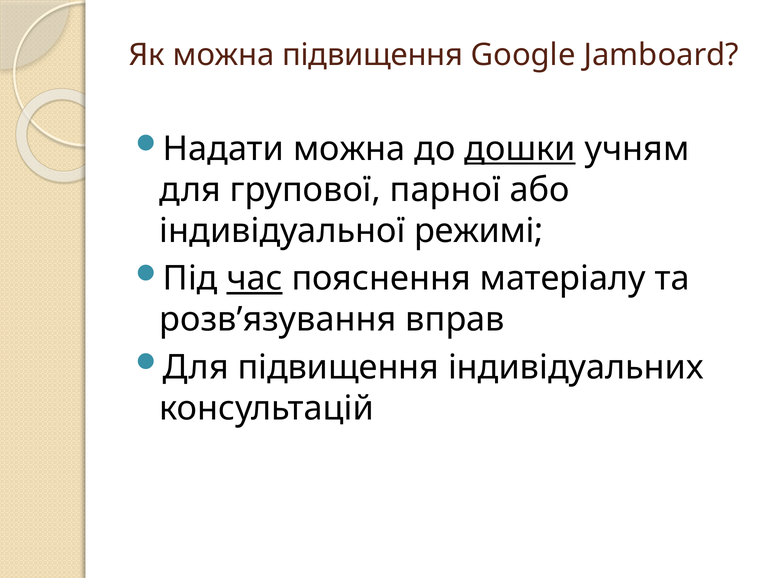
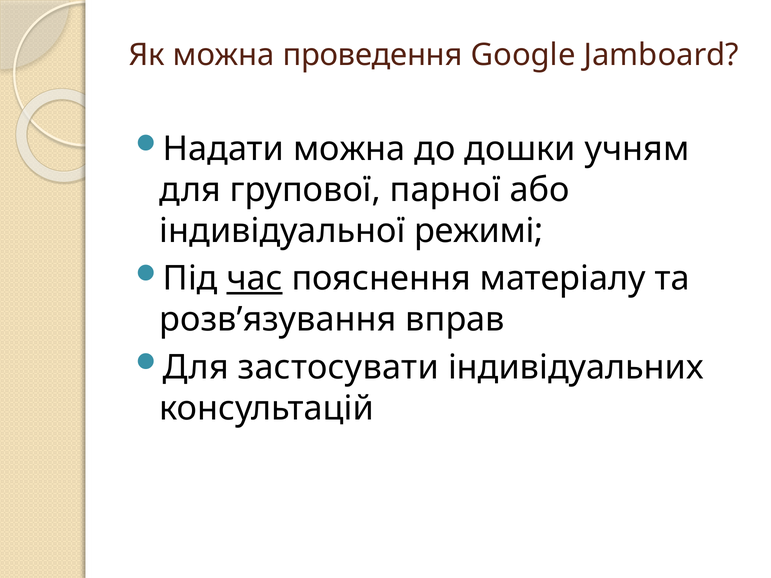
можна підвищення: підвищення -> проведення
дошки underline: present -> none
Для підвищення: підвищення -> застосувати
